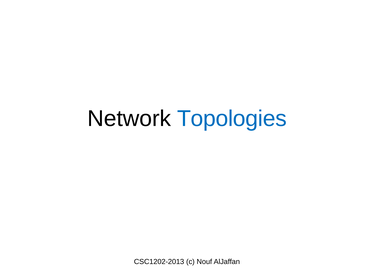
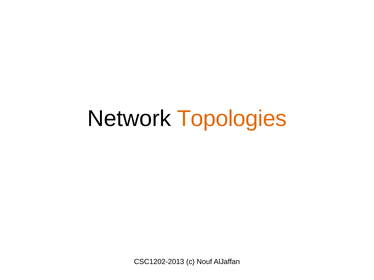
Topologies colour: blue -> orange
